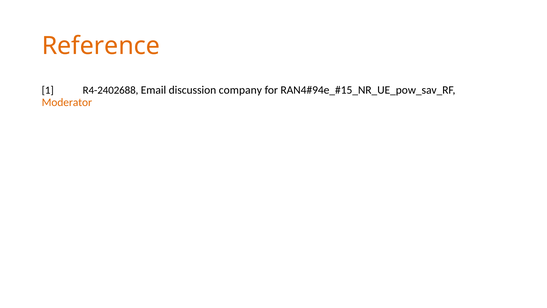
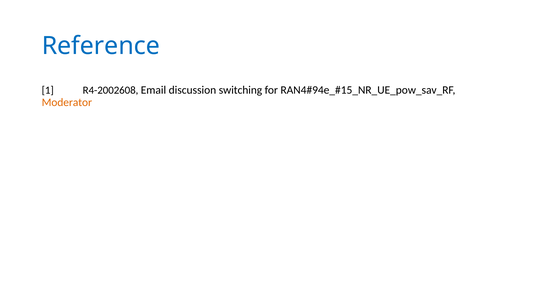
Reference colour: orange -> blue
R4-2402688: R4-2402688 -> R4-2002608
company: company -> switching
